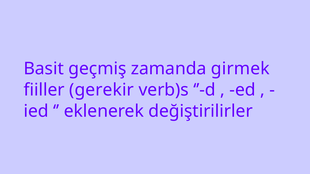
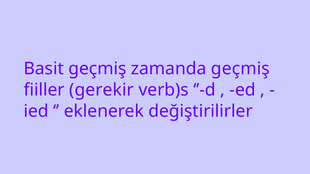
zamanda girmek: girmek -> geçmiş
